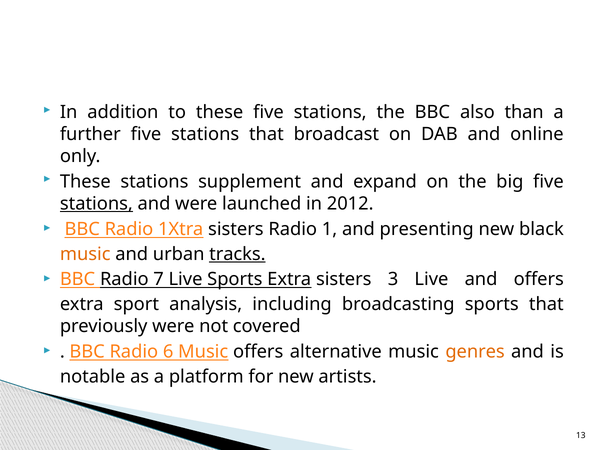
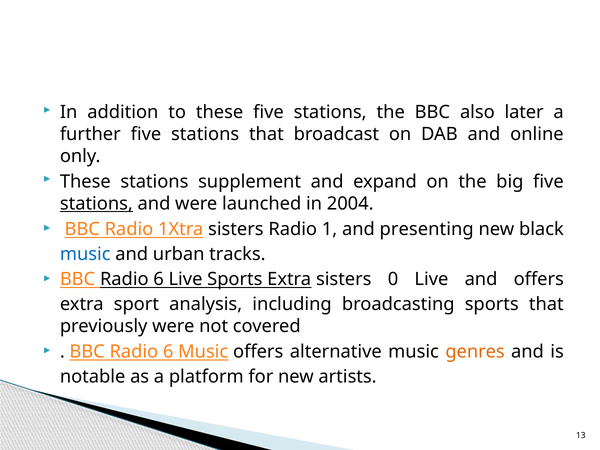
than: than -> later
2012: 2012 -> 2004
music at (85, 254) colour: orange -> blue
tracks underline: present -> none
7 at (159, 279): 7 -> 6
3: 3 -> 0
